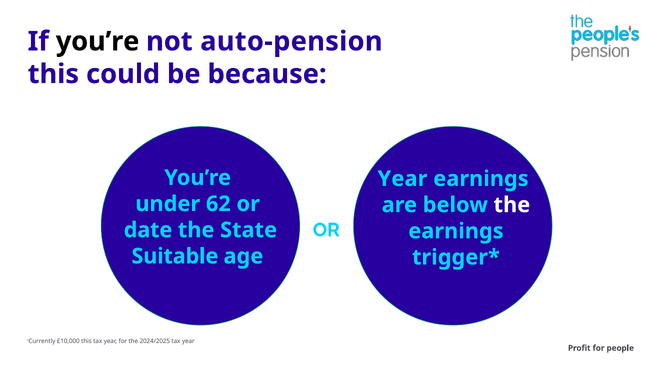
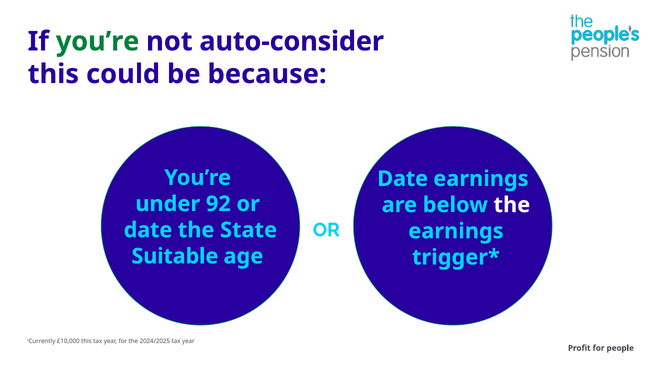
you’re at (98, 41) colour: black -> green
auto-pension: auto-pension -> auto-consider
Year at (402, 179): Year -> Date
62: 62 -> 92
